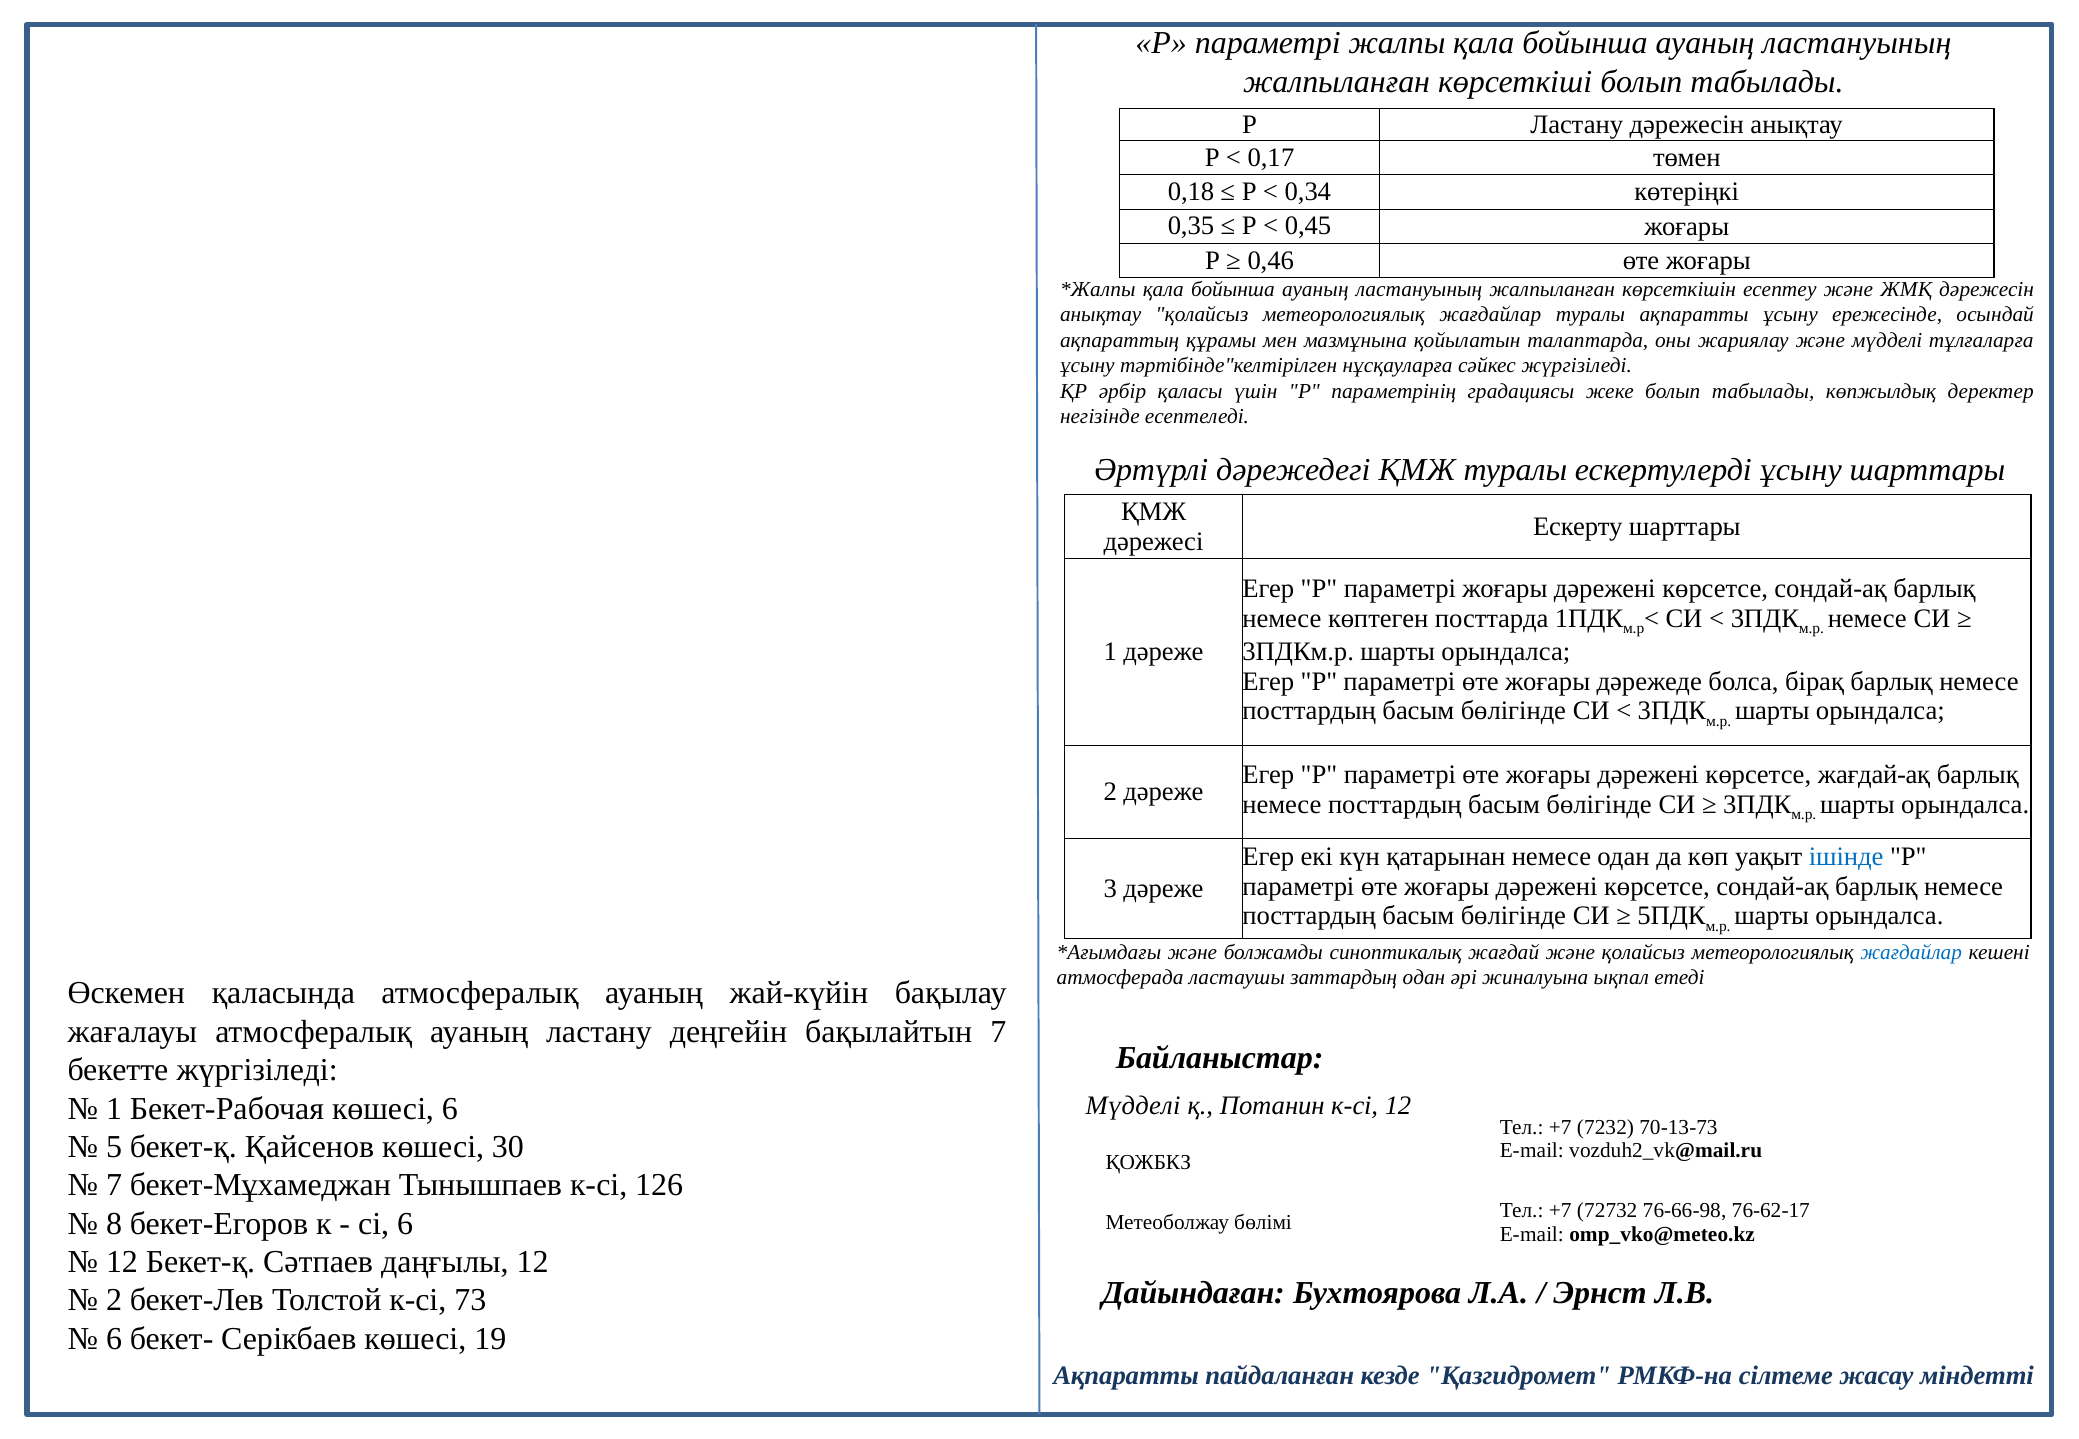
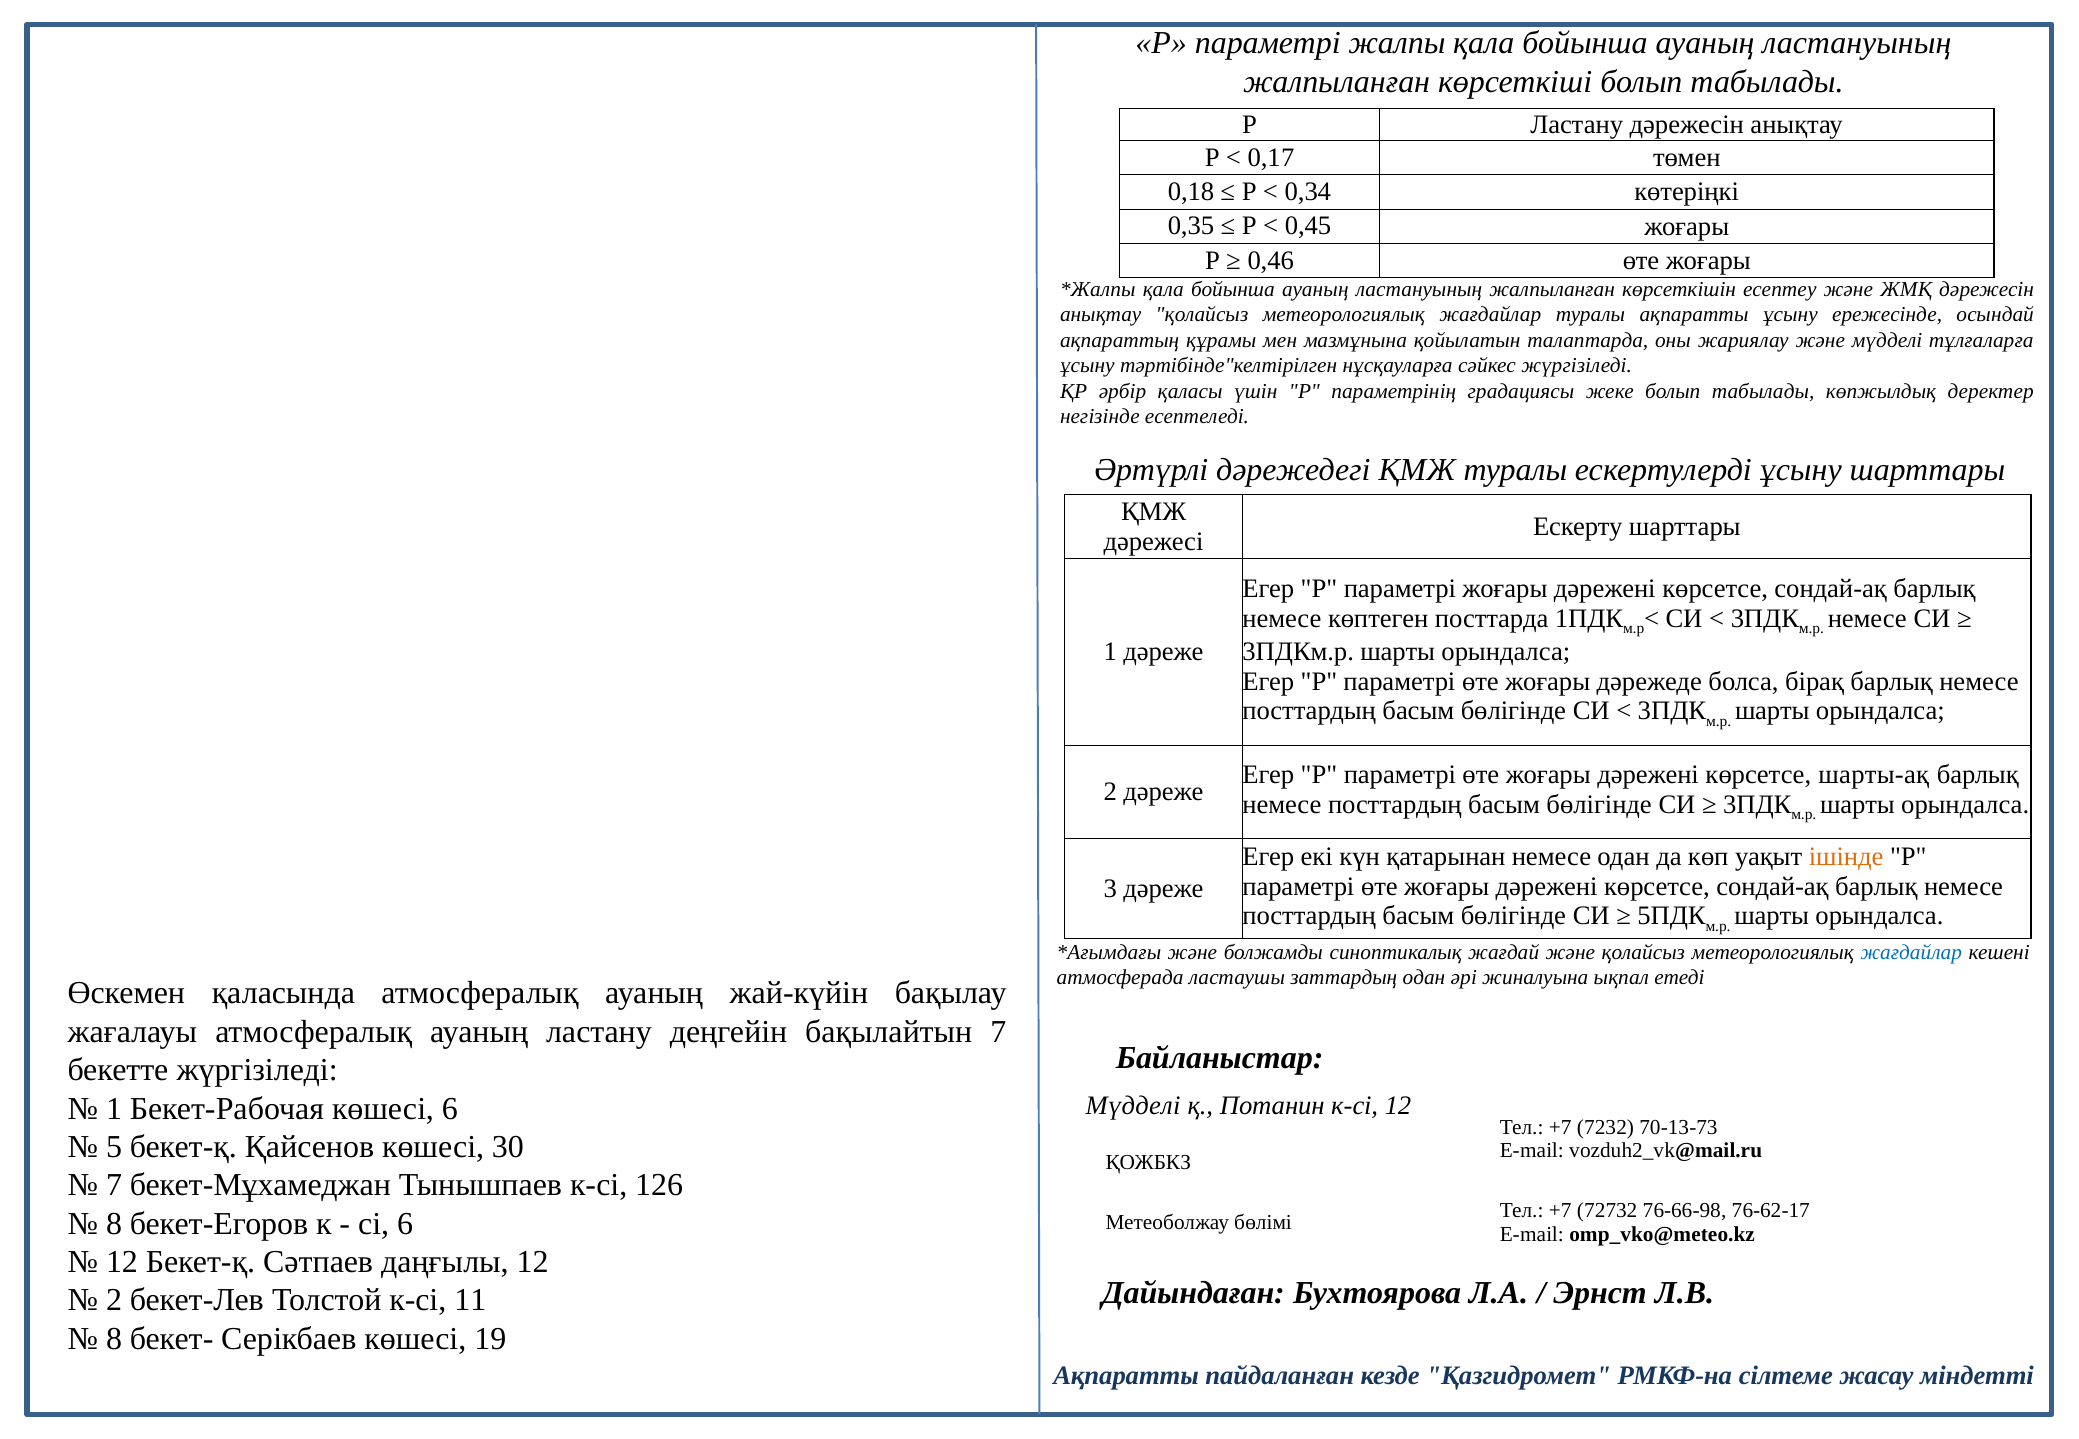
жағдай-ақ: жағдай-ақ -> шарты-ақ
ішінде colour: blue -> orange
73: 73 -> 11
6 at (114, 1339): 6 -> 8
